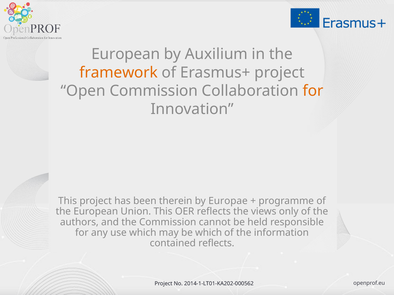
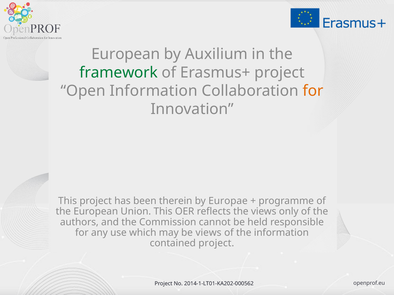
framework colour: orange -> green
Open Commission: Commission -> Information
be which: which -> views
contained reflects: reflects -> project
